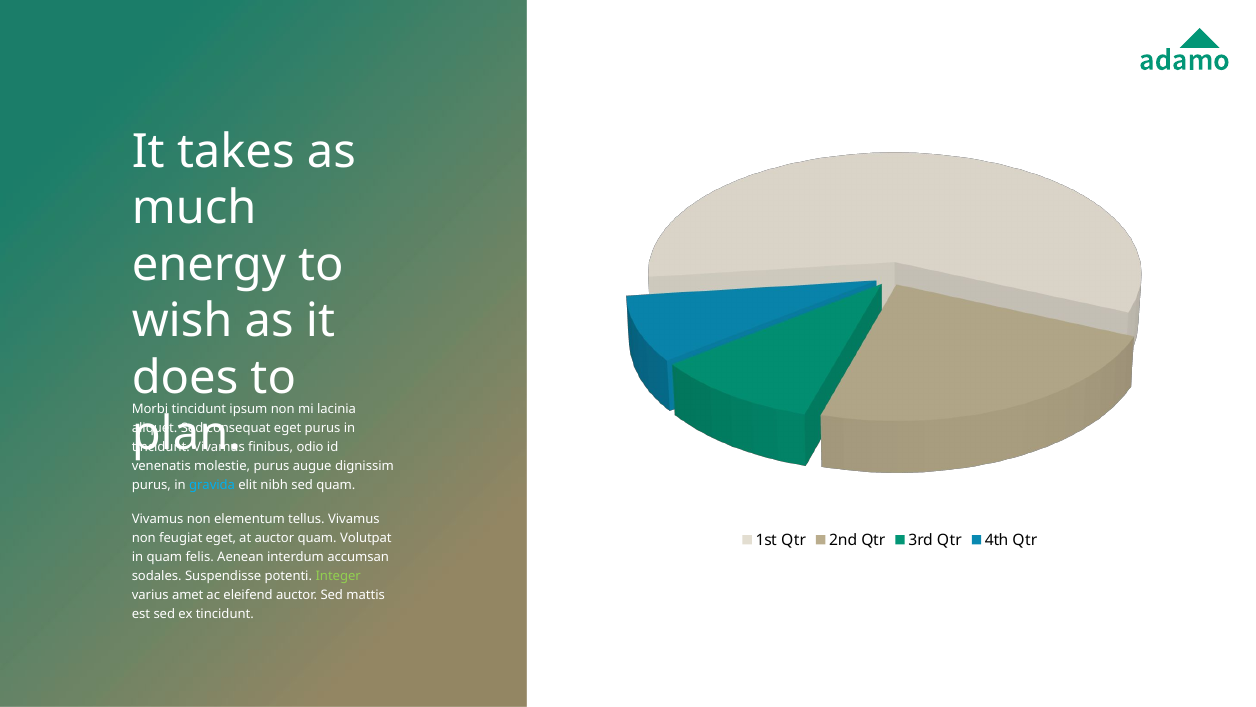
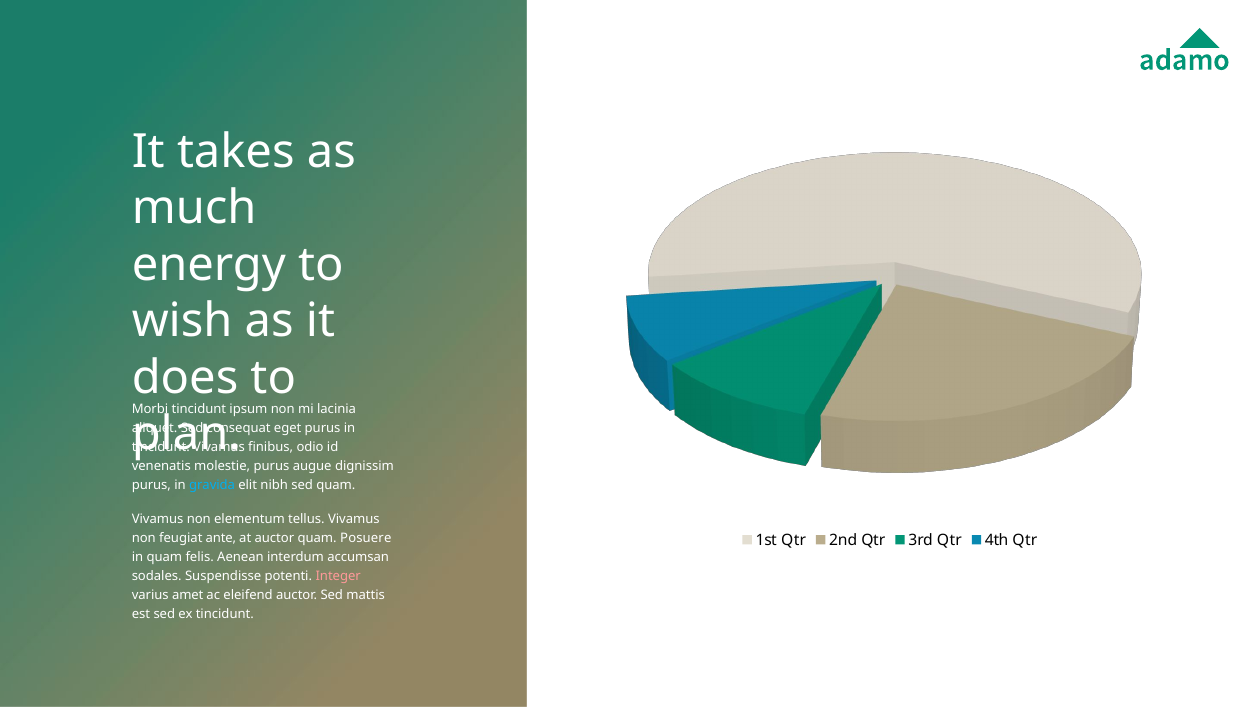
feugiat eget: eget -> ante
Volutpat: Volutpat -> Posuere
Integer colour: light green -> pink
